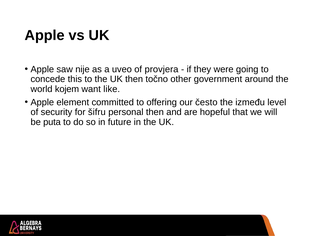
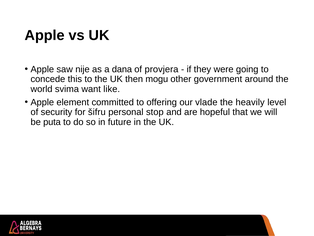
uveo: uveo -> dana
točno: točno -> mogu
kojem: kojem -> svima
često: često -> vlade
između: između -> heavily
personal then: then -> stop
